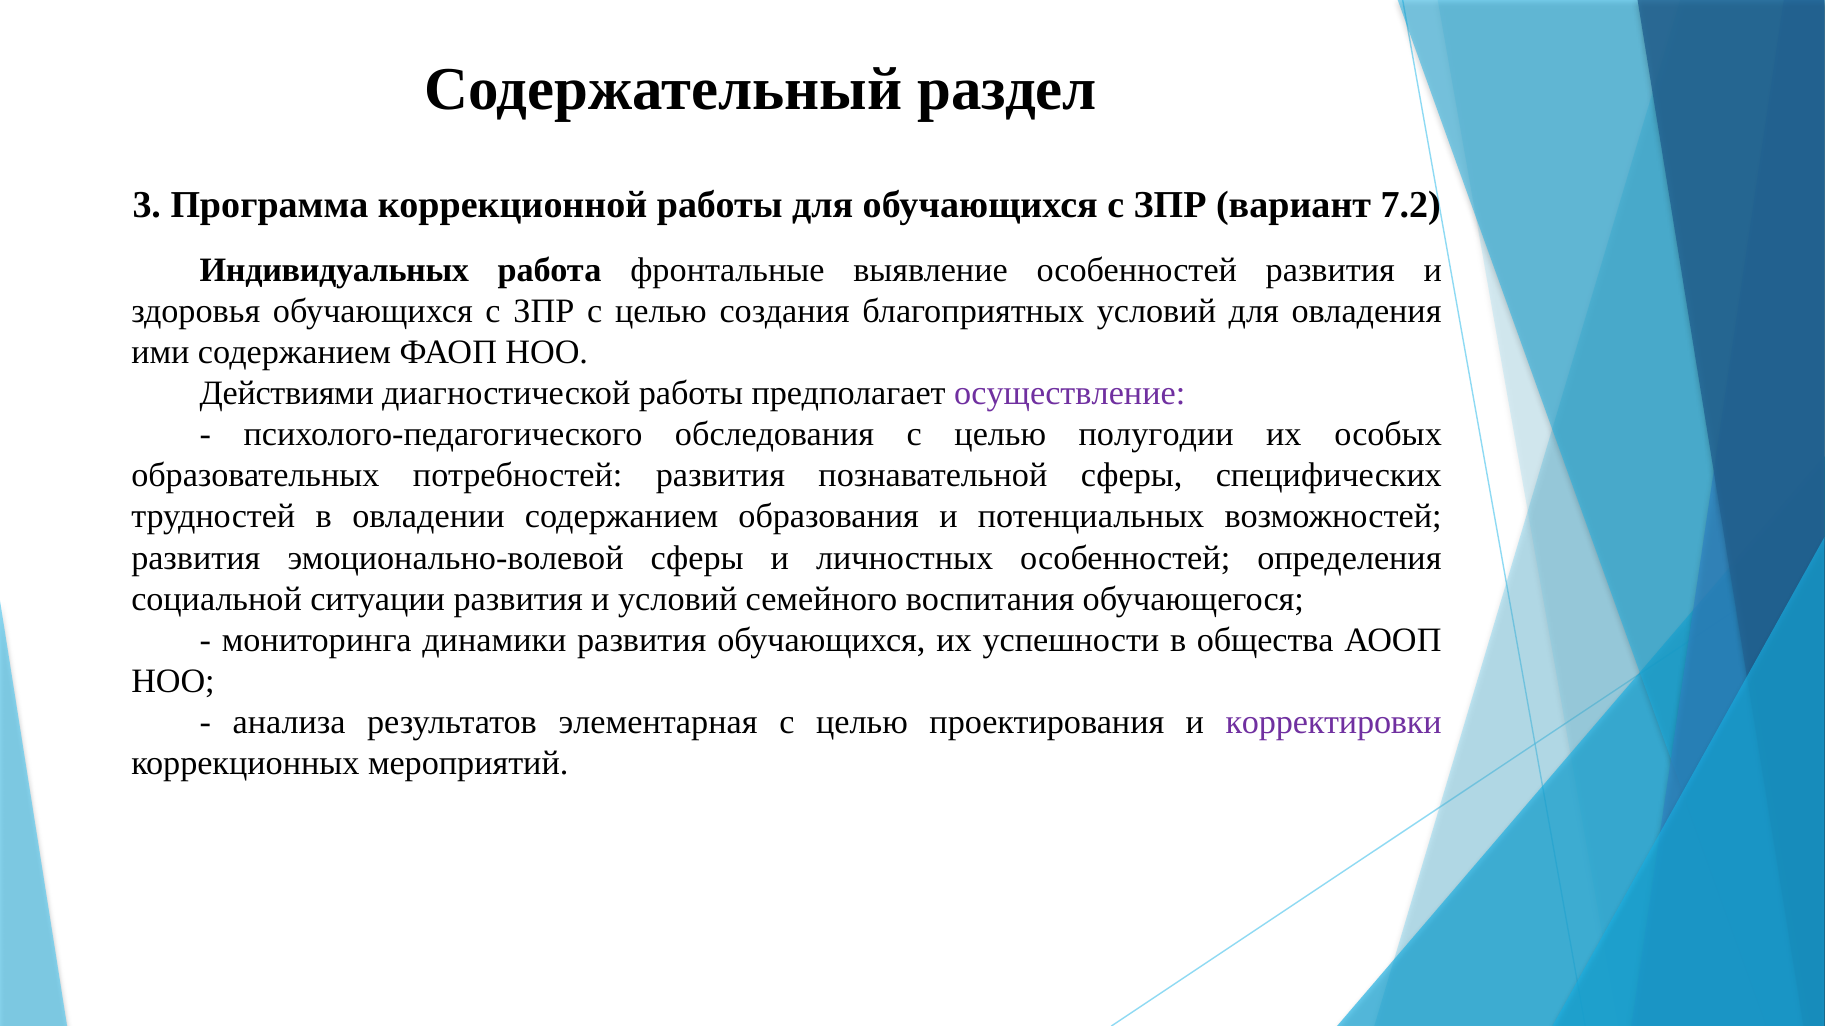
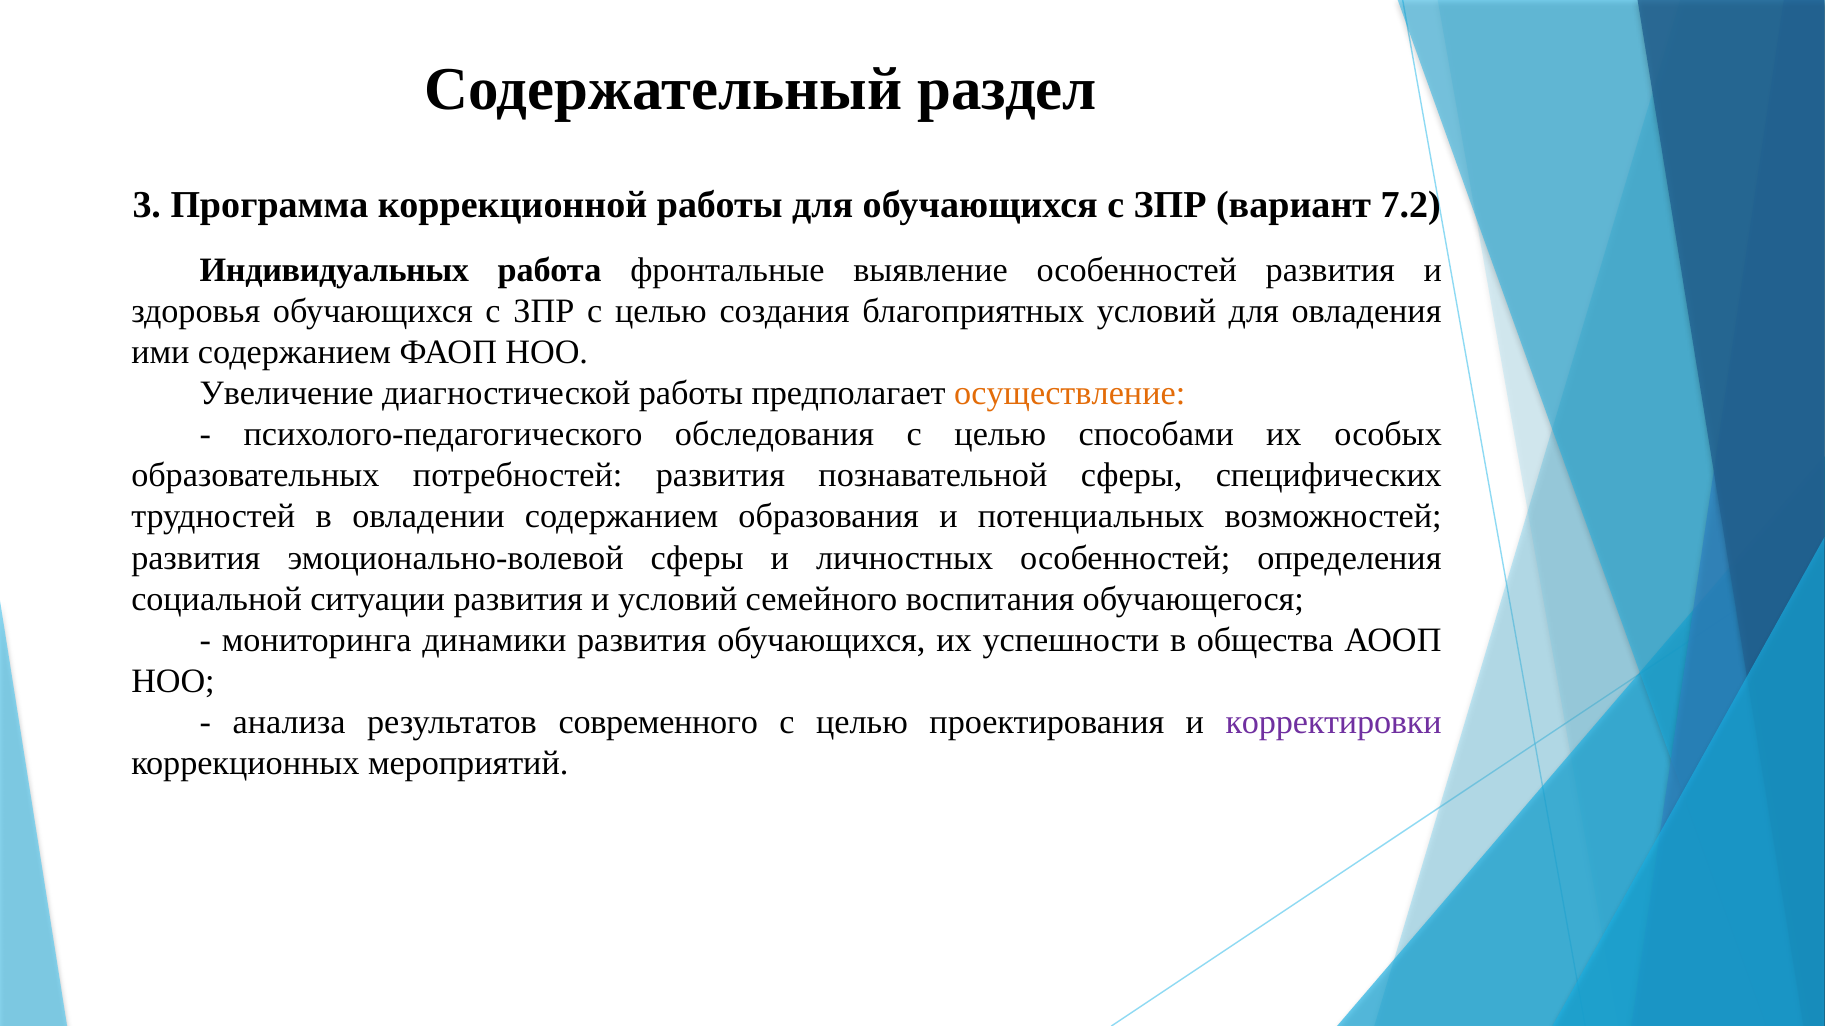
Действиями: Действиями -> Увеличение
осуществление colour: purple -> orange
полугодии: полугодии -> способами
элементарная: элементарная -> современного
